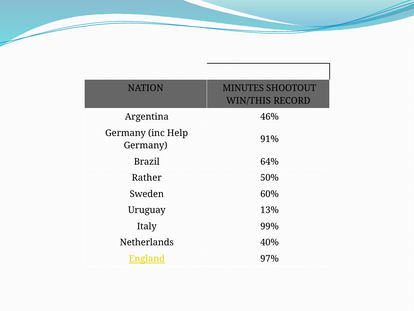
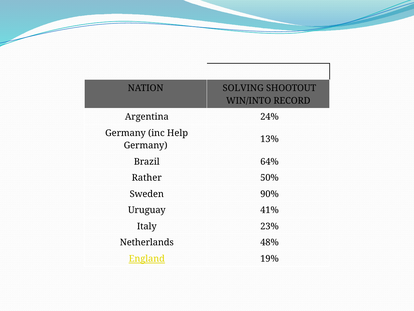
MINUTES: MINUTES -> SOLVING
WIN/THIS: WIN/THIS -> WIN/INTO
46%: 46% -> 24%
91%: 91% -> 13%
60%: 60% -> 90%
13%: 13% -> 41%
99%: 99% -> 23%
40%: 40% -> 48%
97%: 97% -> 19%
